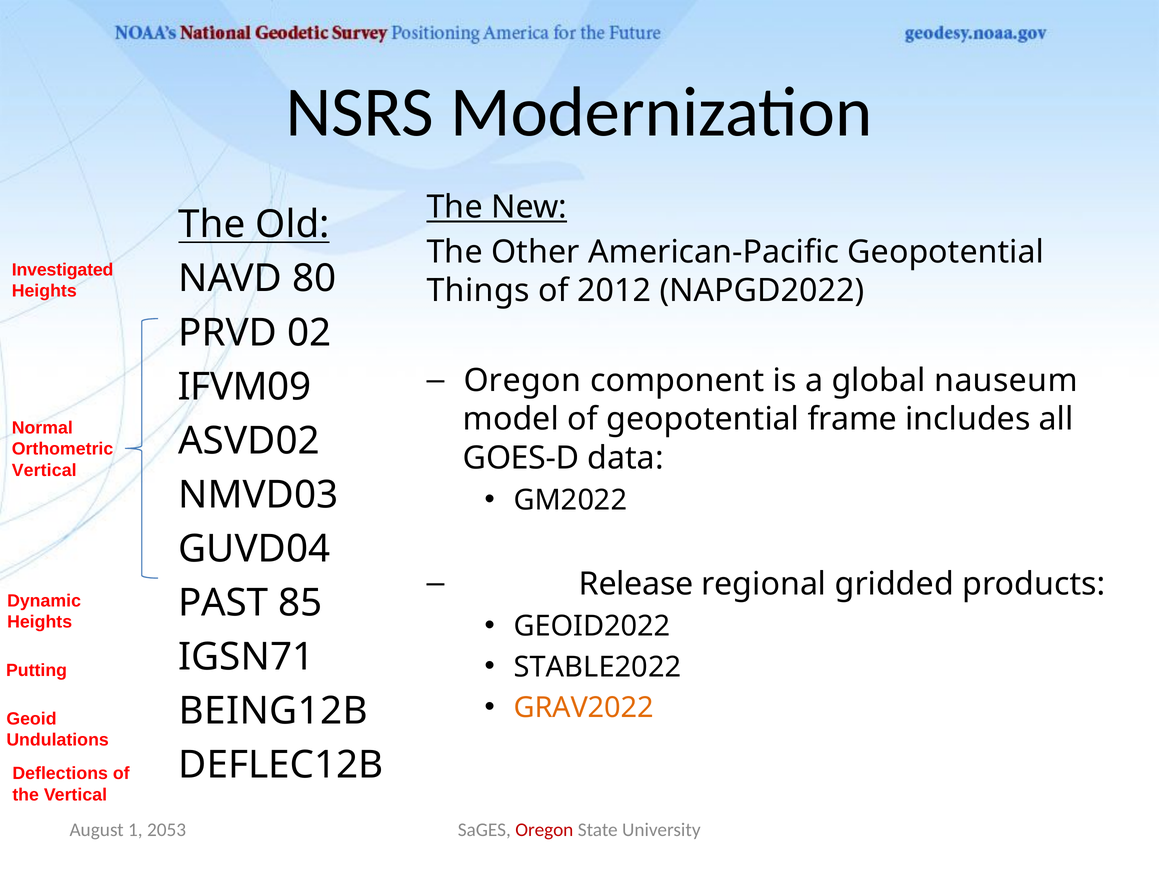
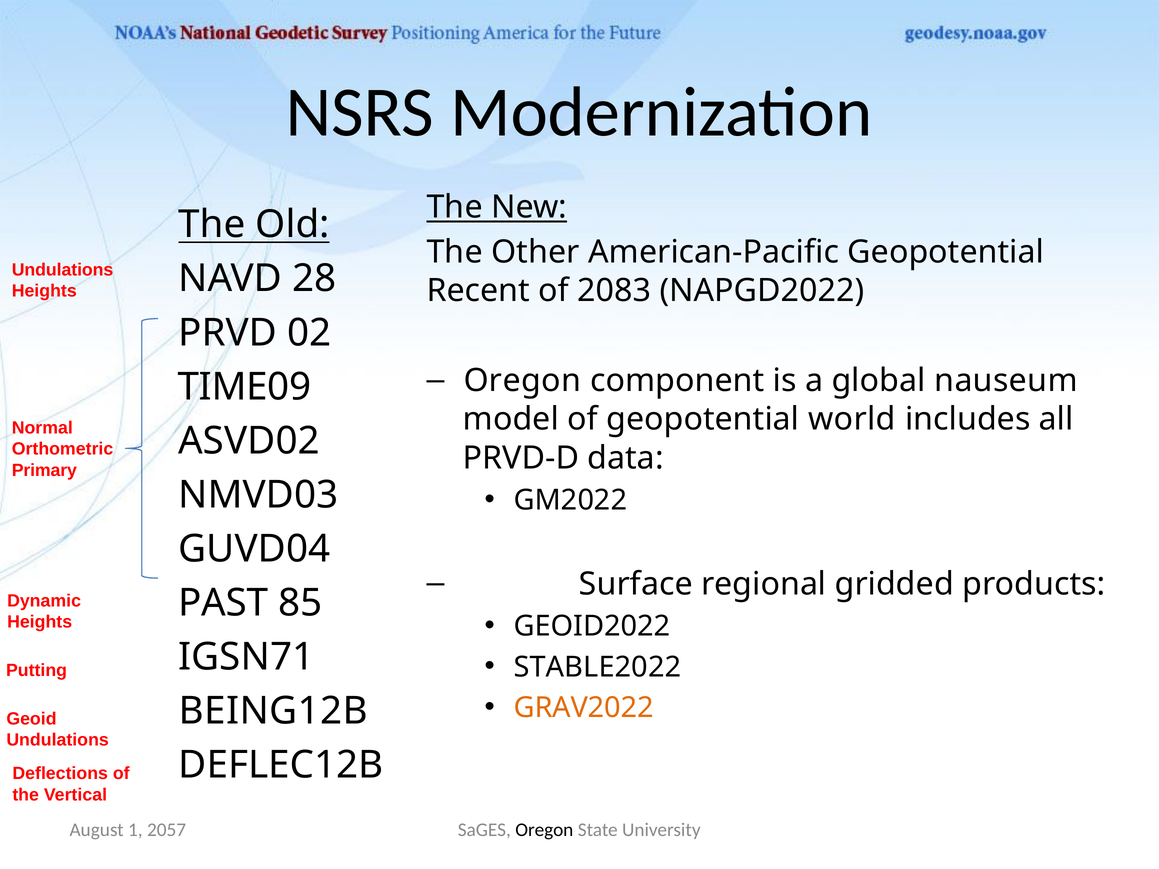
Investigated at (63, 270): Investigated -> Undulations
80: 80 -> 28
Things: Things -> Recent
2012: 2012 -> 2083
IFVM09: IFVM09 -> TIME09
frame: frame -> world
GOES-D: GOES-D -> PRVD-D
Vertical at (44, 471): Vertical -> Primary
Release: Release -> Surface
2053: 2053 -> 2057
Oregon at (544, 830) colour: red -> black
